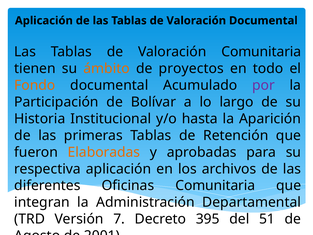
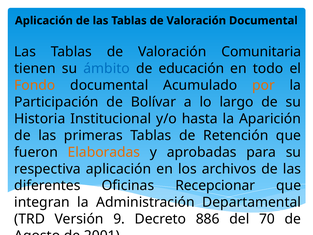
ámbito colour: orange -> blue
proyectos: proyectos -> educación
por colour: purple -> orange
Oficinas Comunitaria: Comunitaria -> Recepcionar
7: 7 -> 9
395: 395 -> 886
51: 51 -> 70
